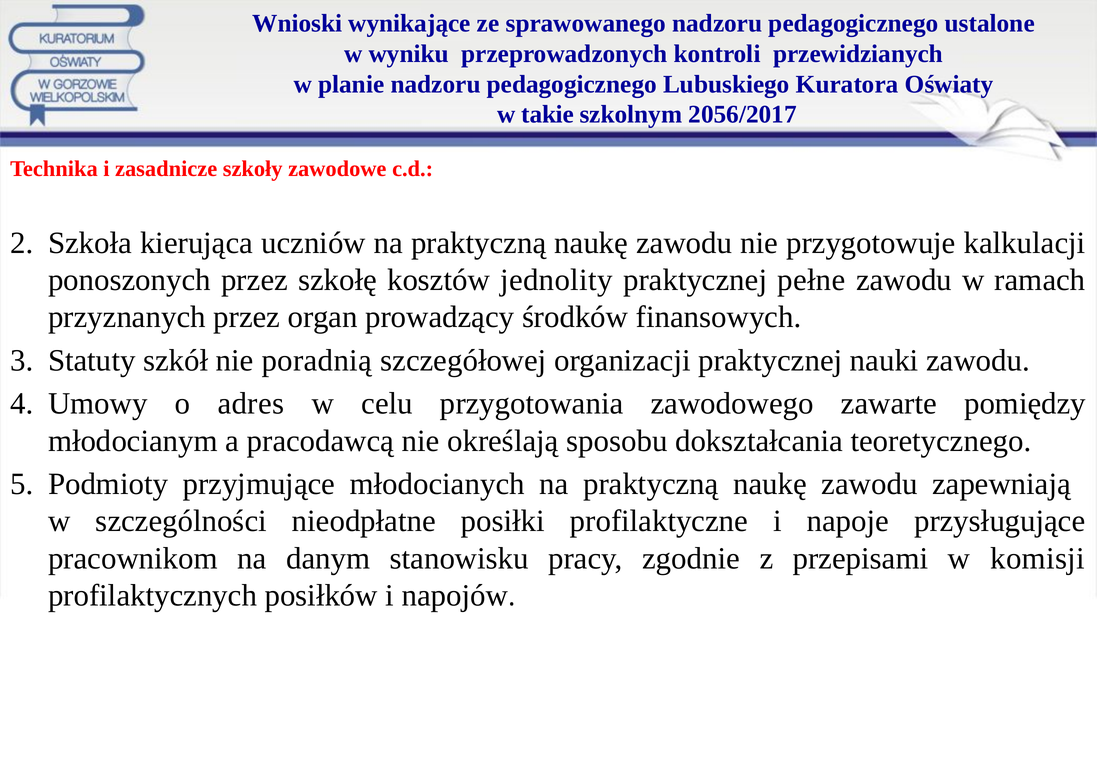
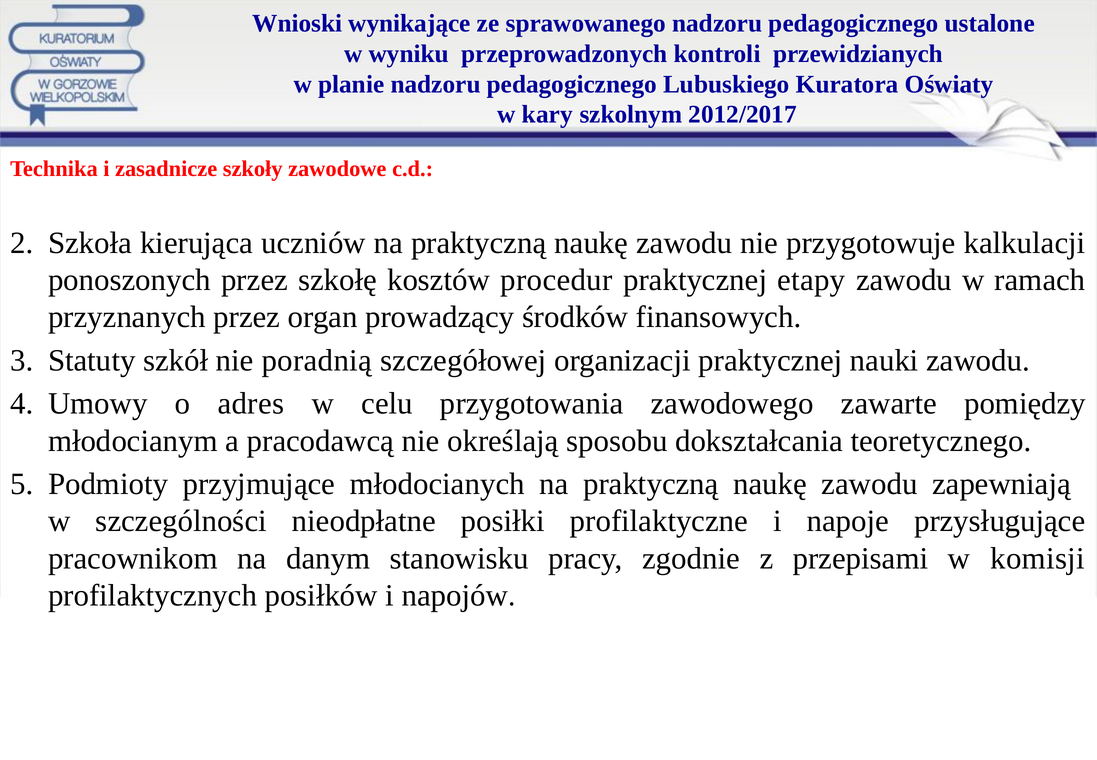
takie: takie -> kary
2056/2017: 2056/2017 -> 2012/2017
jednolity: jednolity -> procedur
pełne: pełne -> etapy
